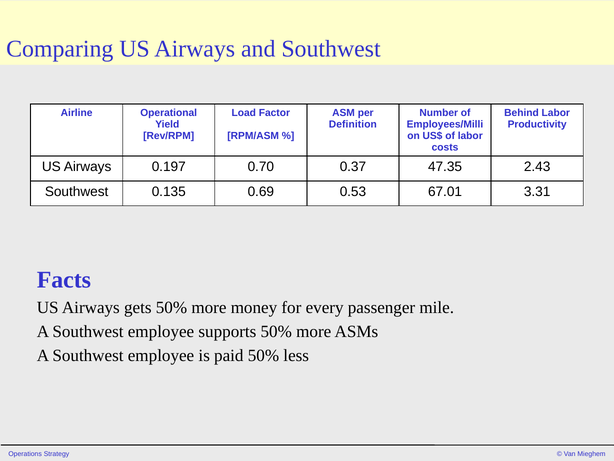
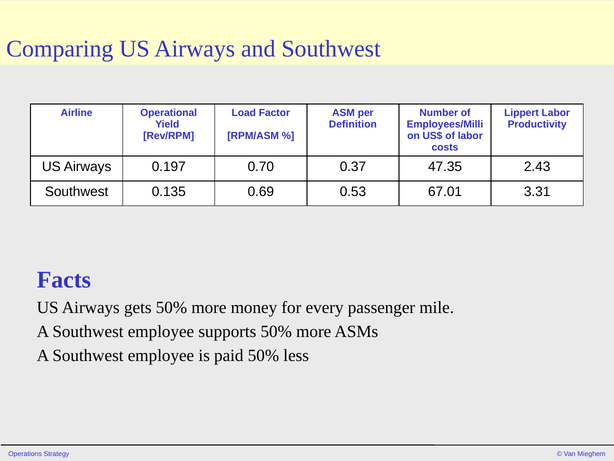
Behind: Behind -> Lippert
